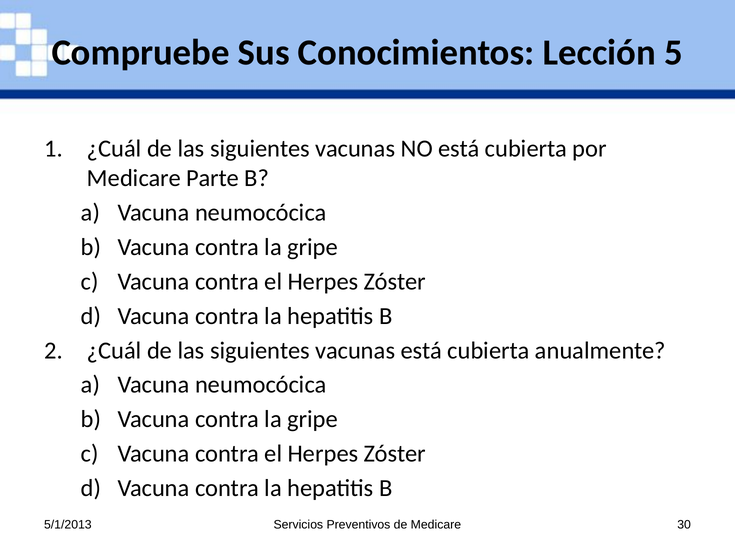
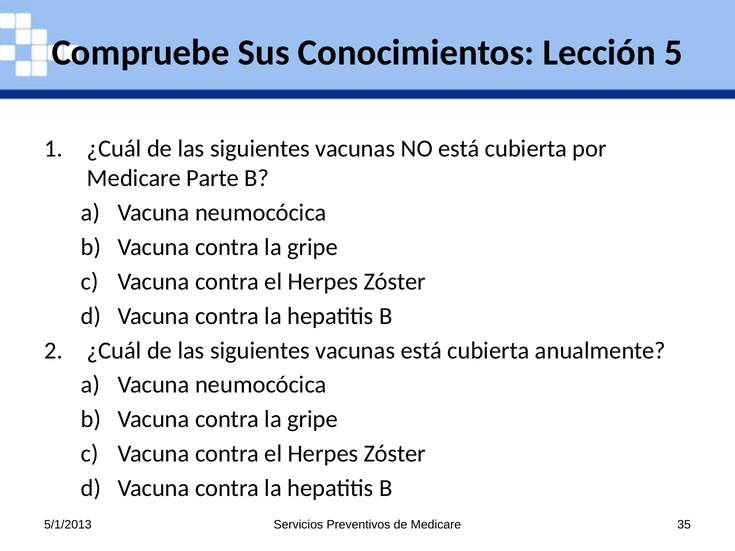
30: 30 -> 35
